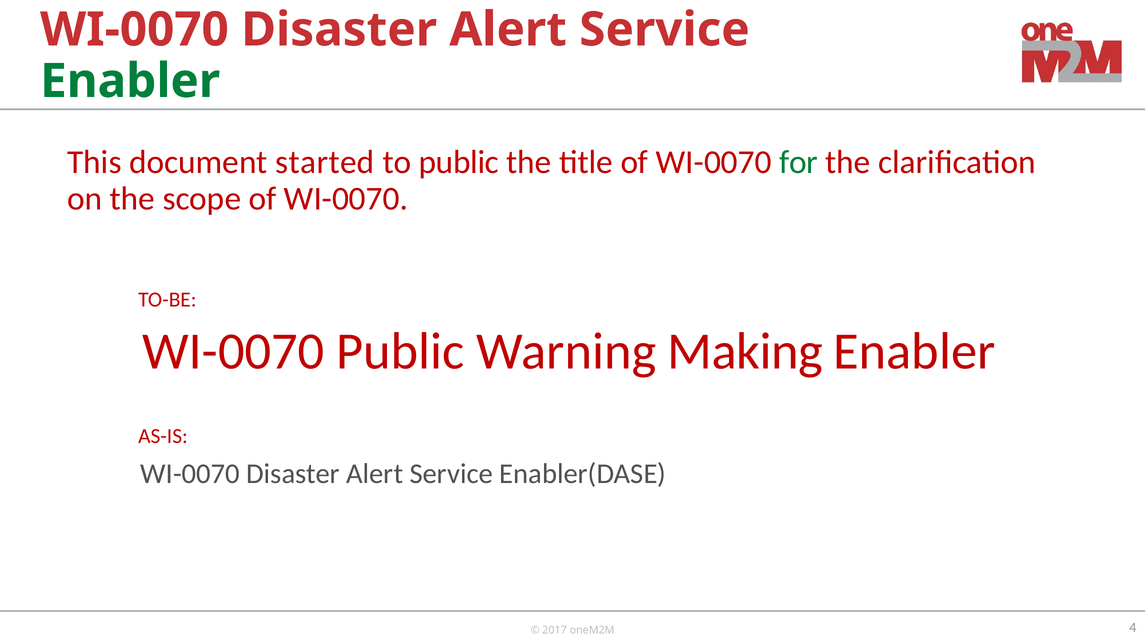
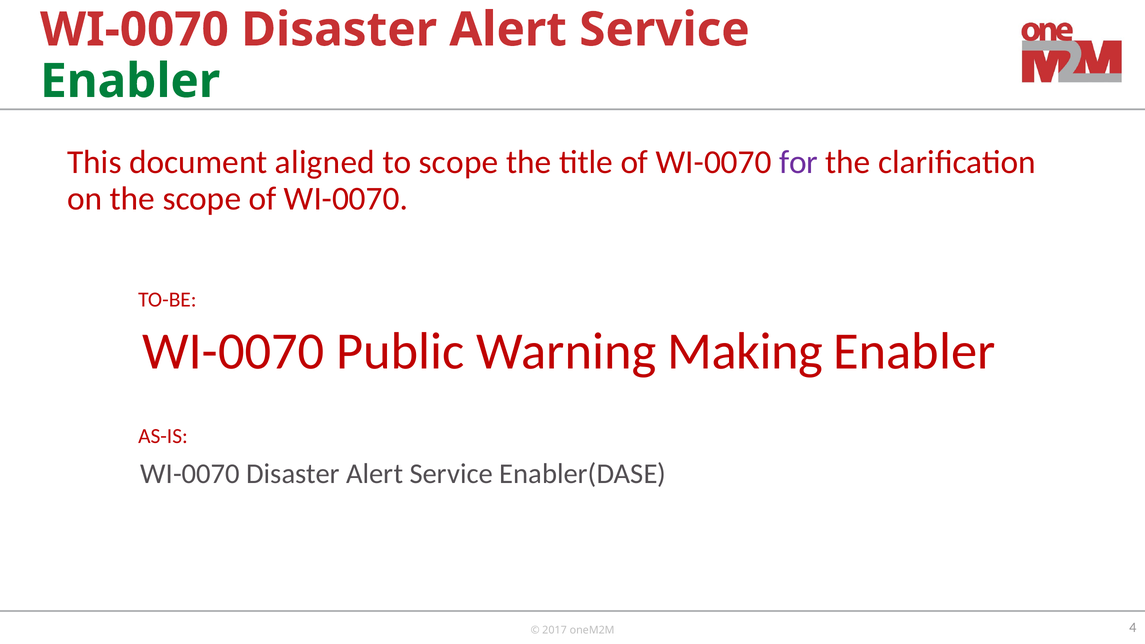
started: started -> aligned
to public: public -> scope
for colour: green -> purple
